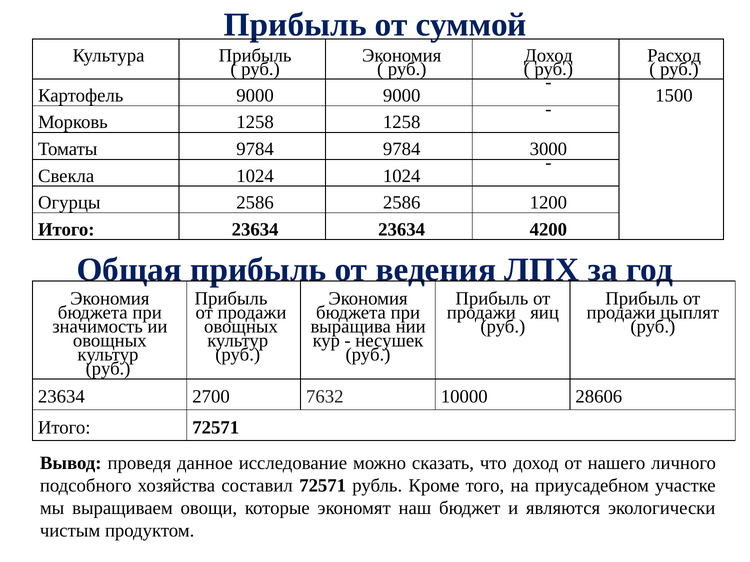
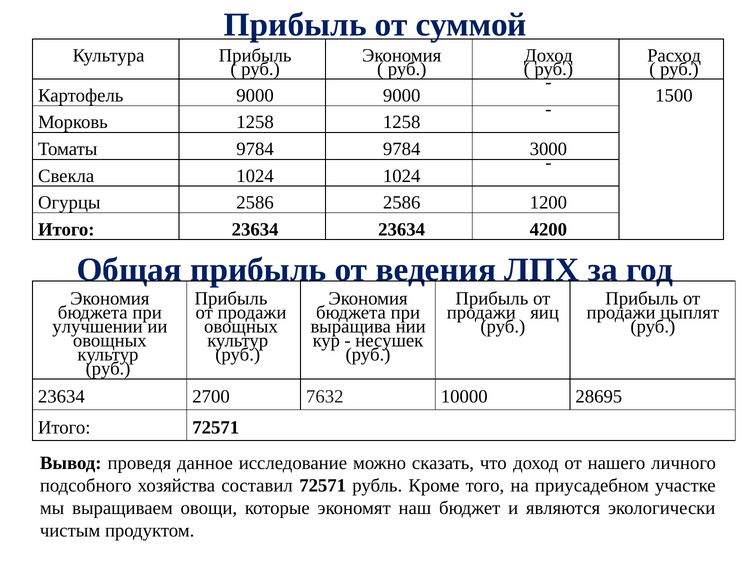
значимость: значимость -> улучшении
28606: 28606 -> 28695
